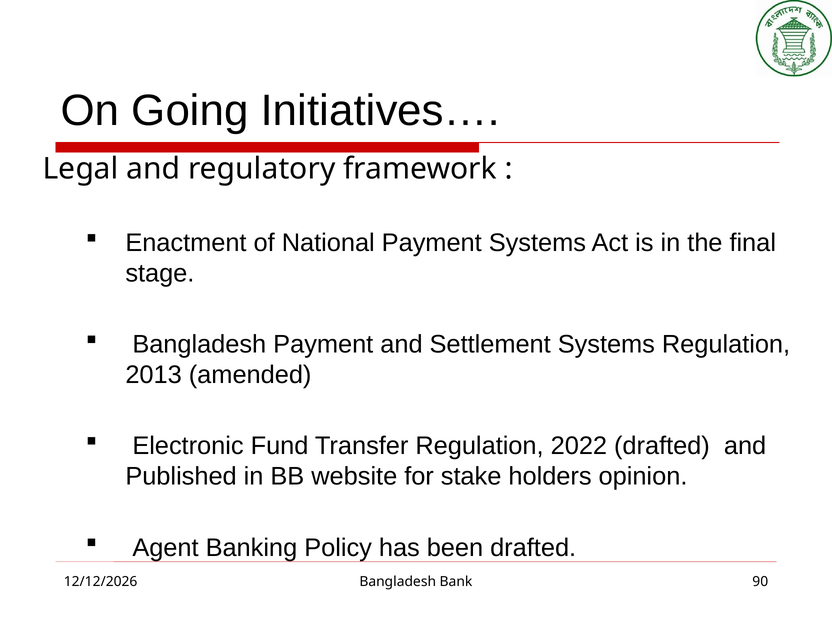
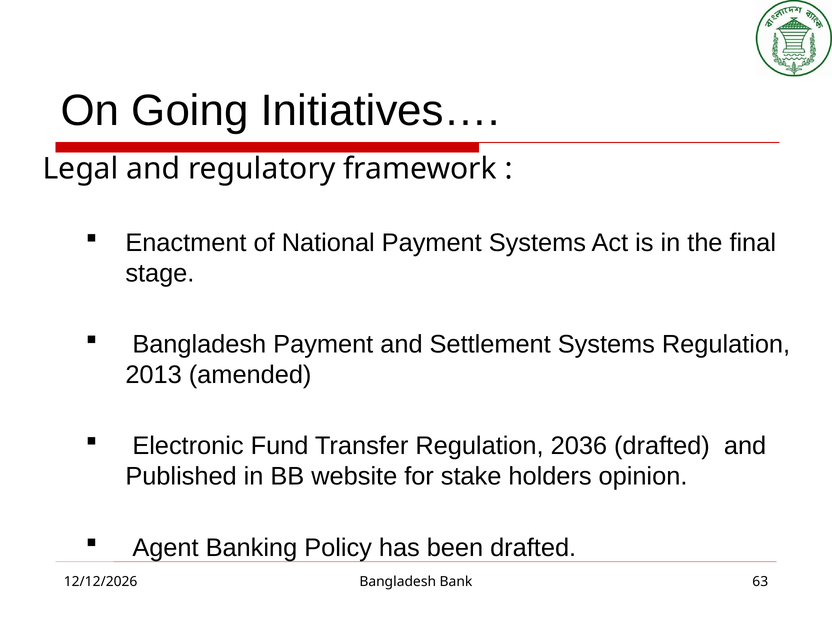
2022: 2022 -> 2036
90: 90 -> 63
